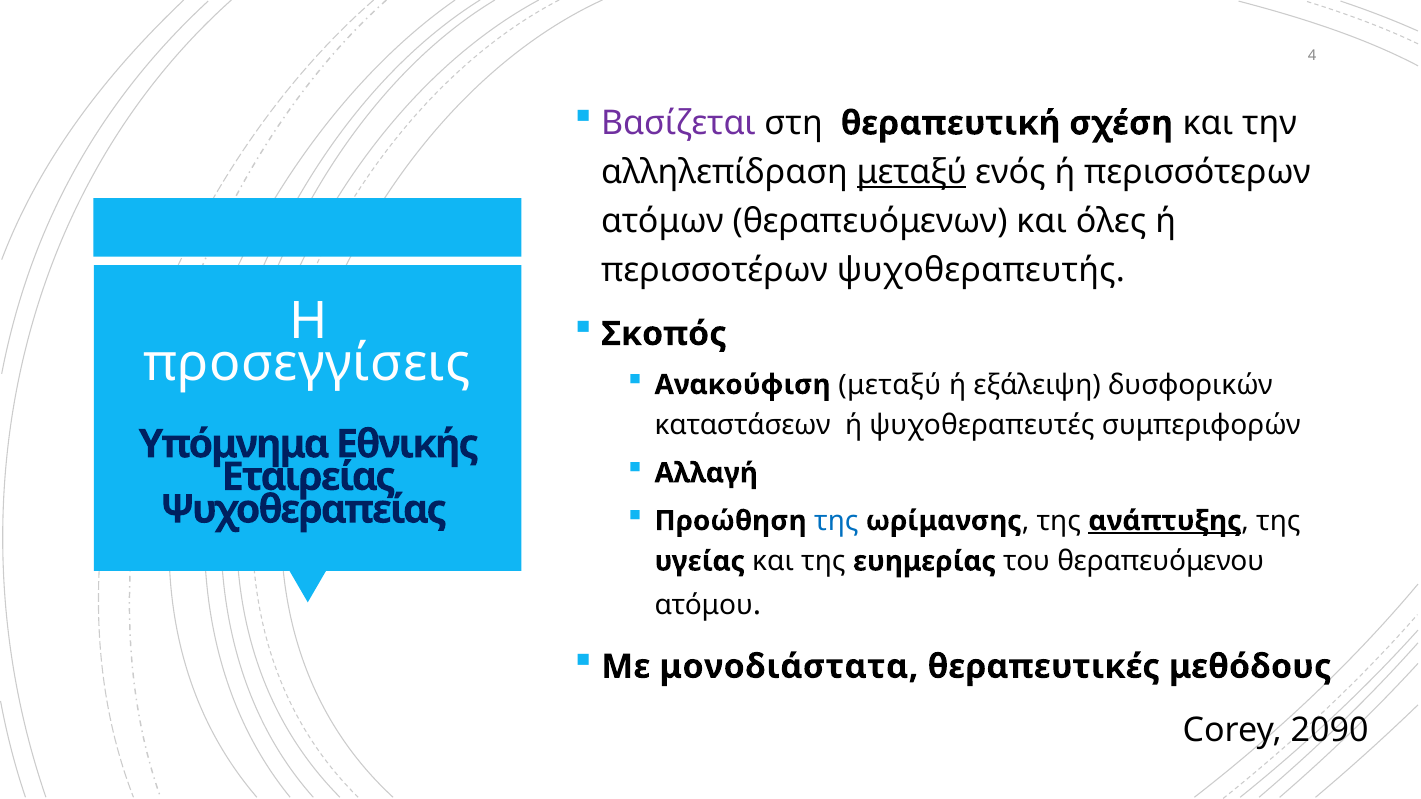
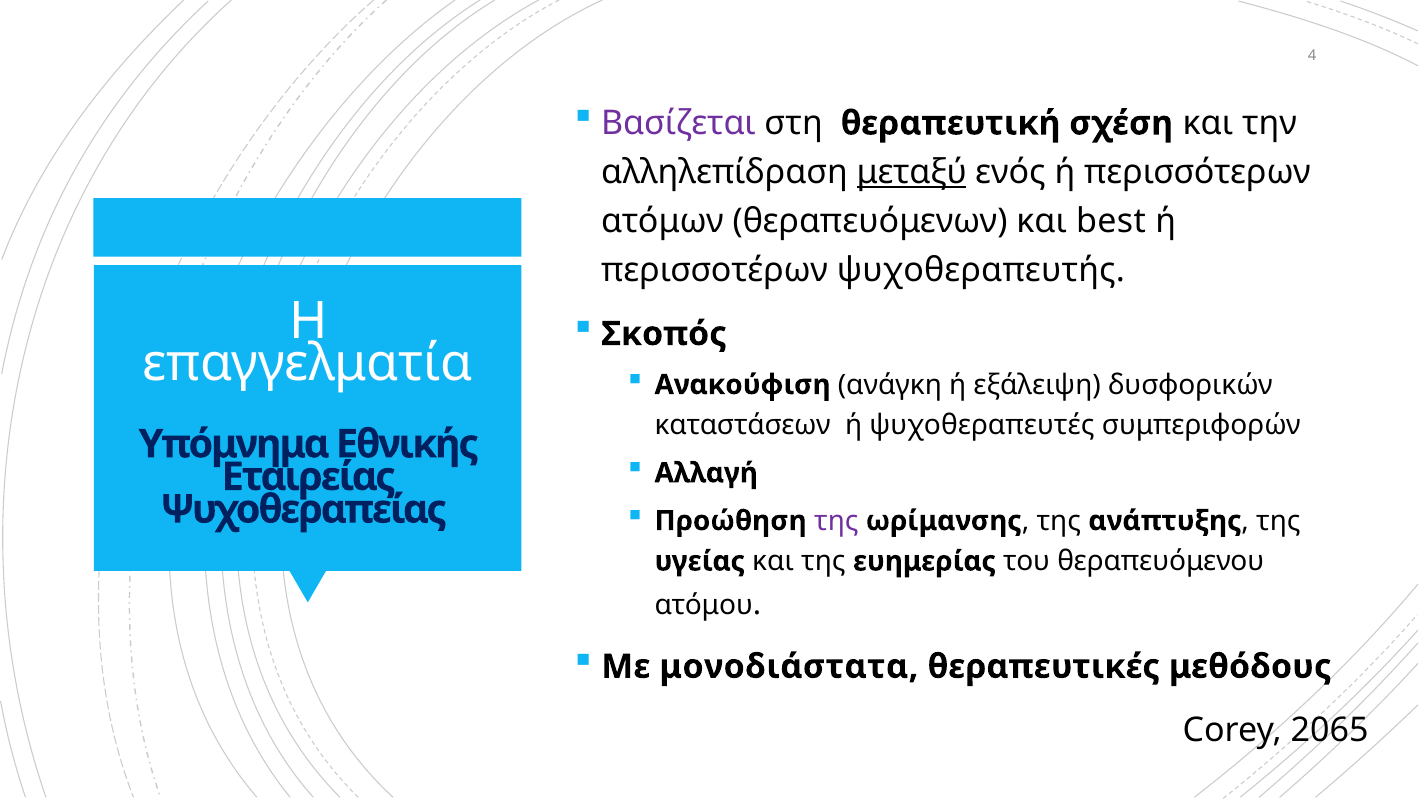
όλες: όλες -> best
προσεγγίσεις: προσεγγίσεις -> επαγγελματία
Ανακούφιση μεταξύ: μεταξύ -> ανάγκη
της at (836, 521) colour: blue -> purple
ανάπτυξης underline: present -> none
2090: 2090 -> 2065
